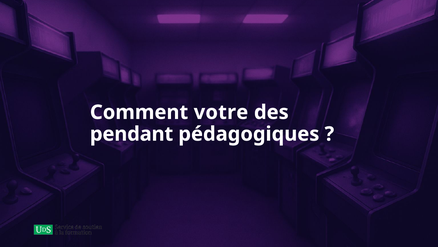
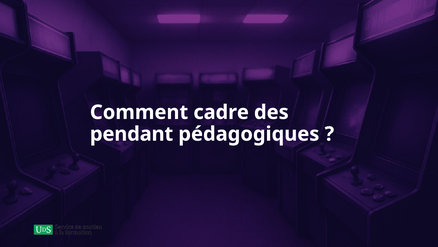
votre: votre -> cadre
